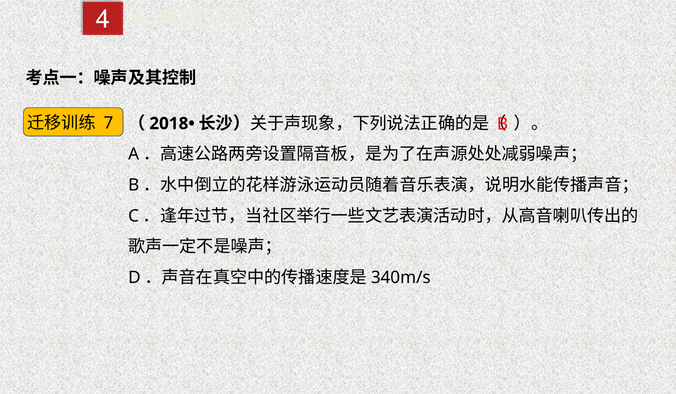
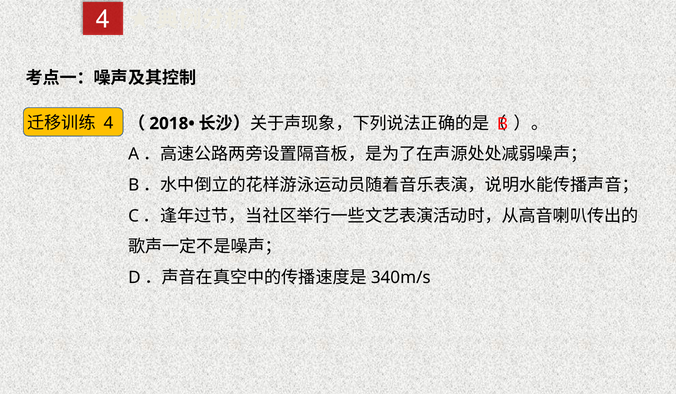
7 at (108, 123): 7 -> 4
